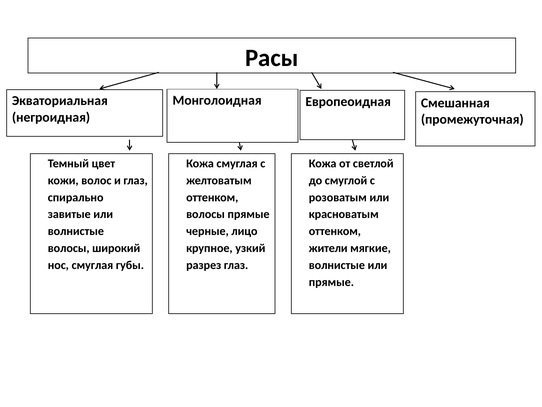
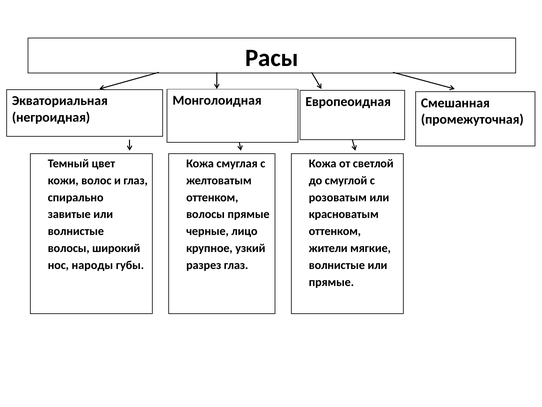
нос смуглая: смуглая -> народы
